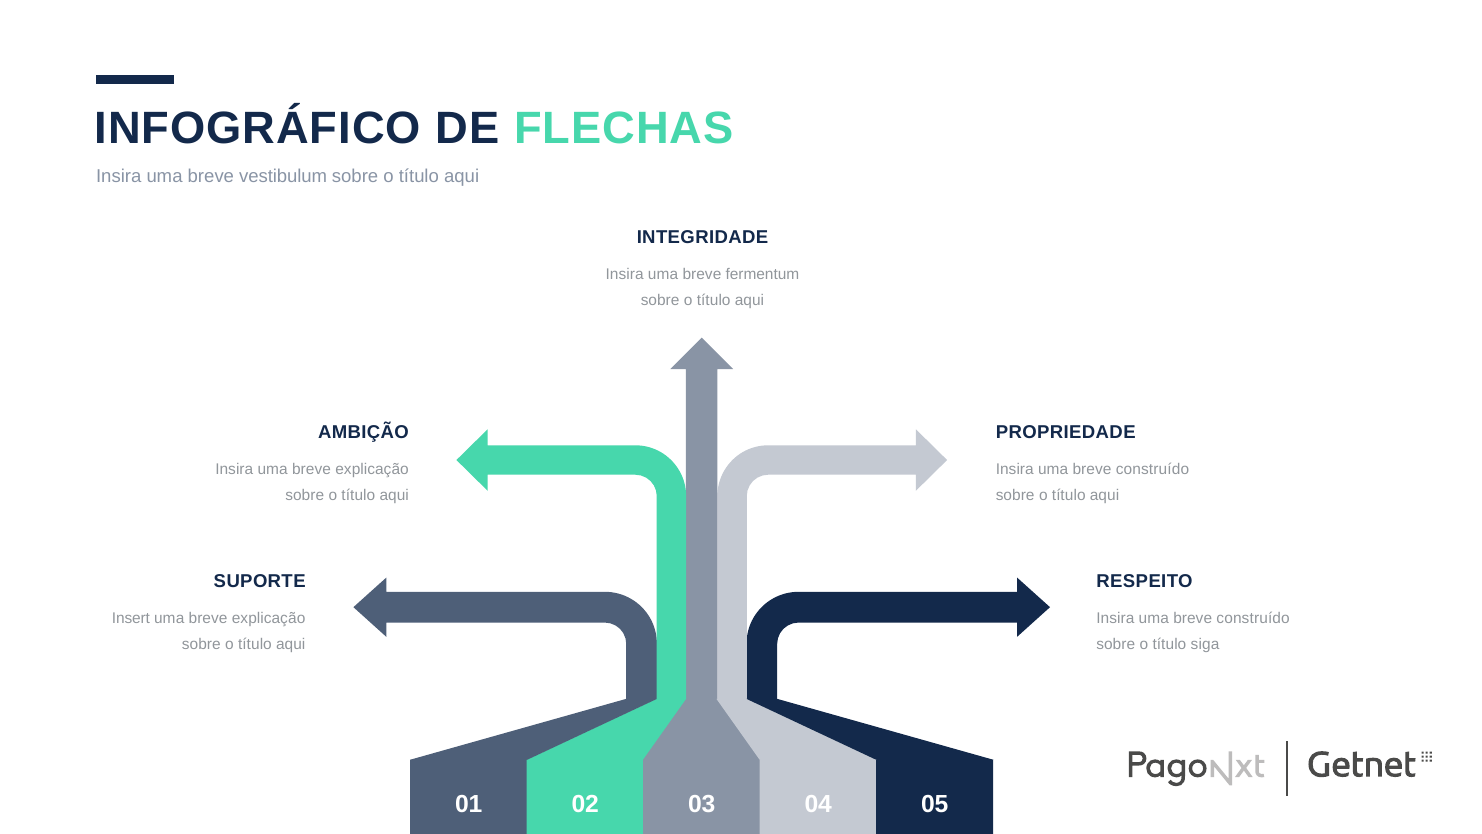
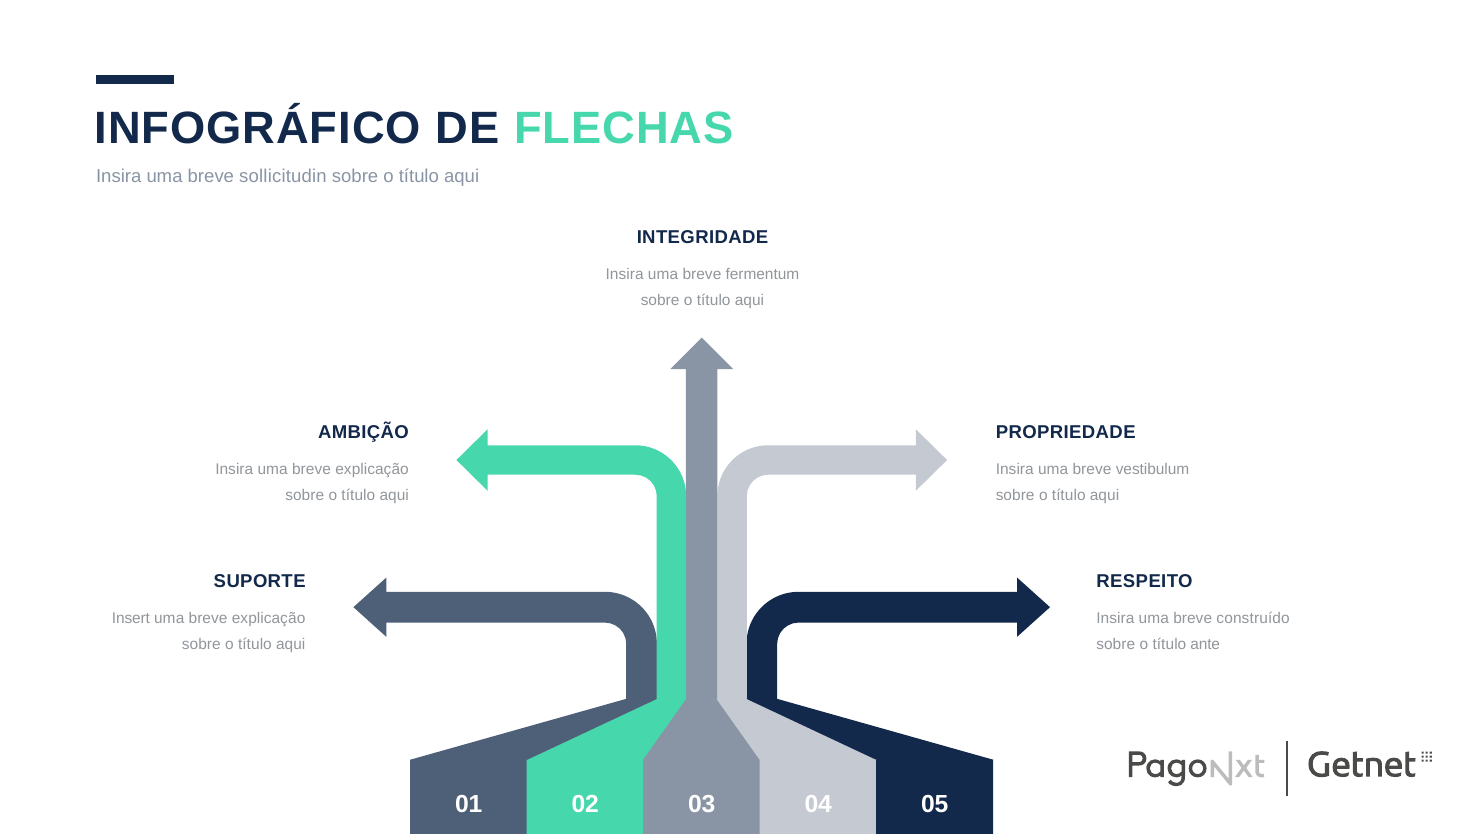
vestibulum: vestibulum -> sollicitudin
construído at (1152, 469): construído -> vestibulum
siga: siga -> ante
